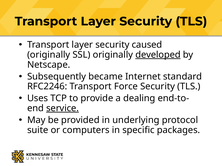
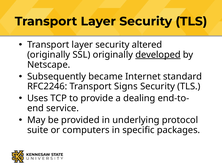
caused: caused -> altered
Force: Force -> Signs
service underline: present -> none
